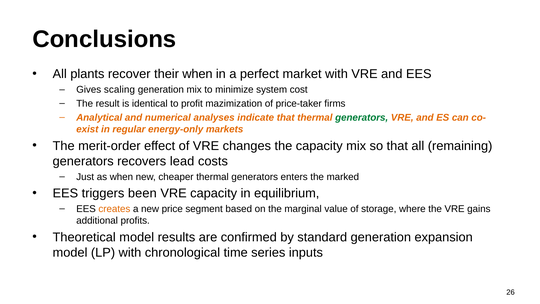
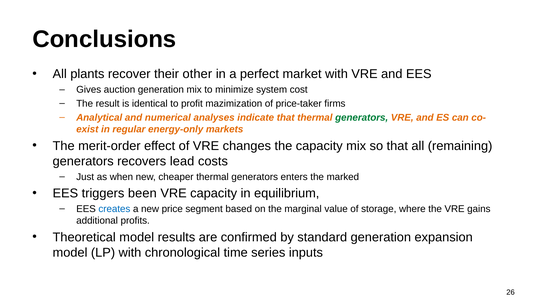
their when: when -> other
scaling: scaling -> auction
creates colour: orange -> blue
